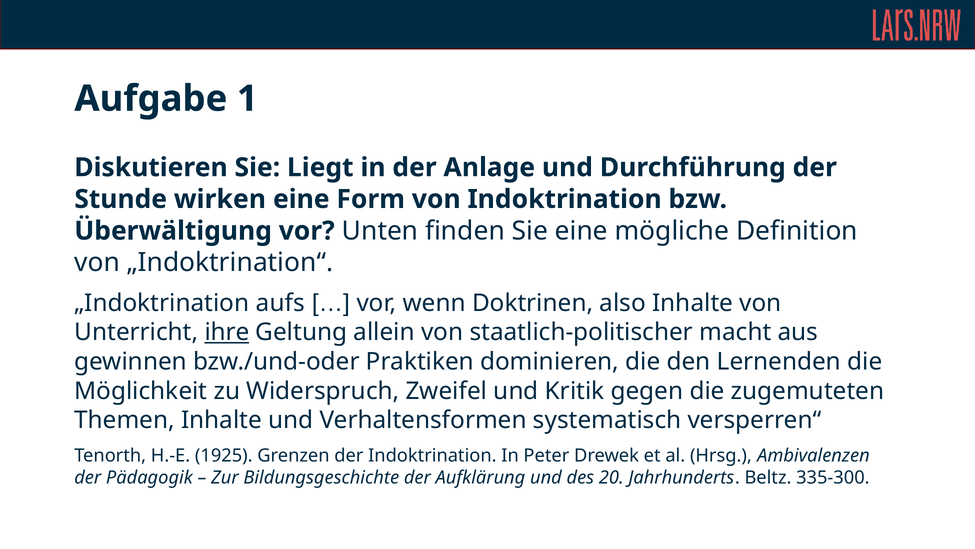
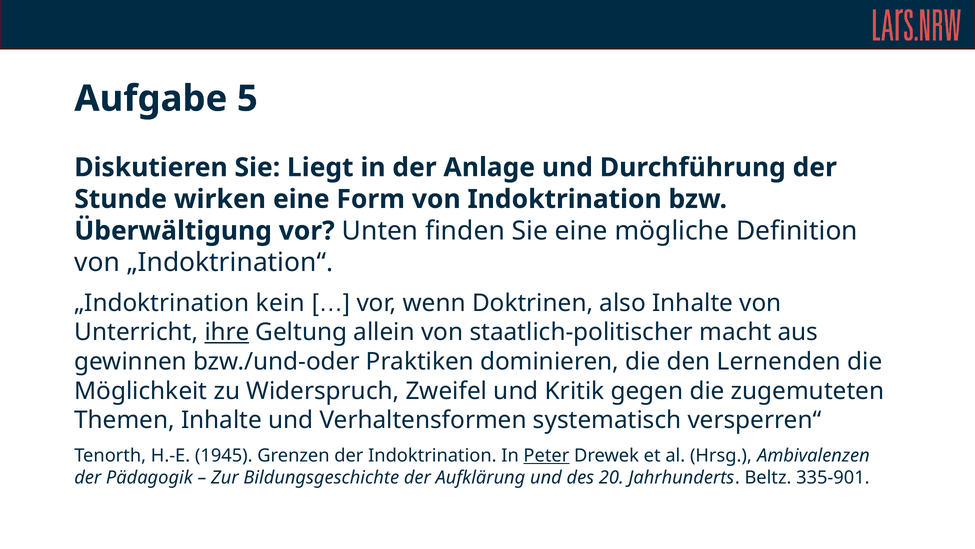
1: 1 -> 5
aufs: aufs -> kein
1925: 1925 -> 1945
Peter underline: none -> present
335-300: 335-300 -> 335-901
